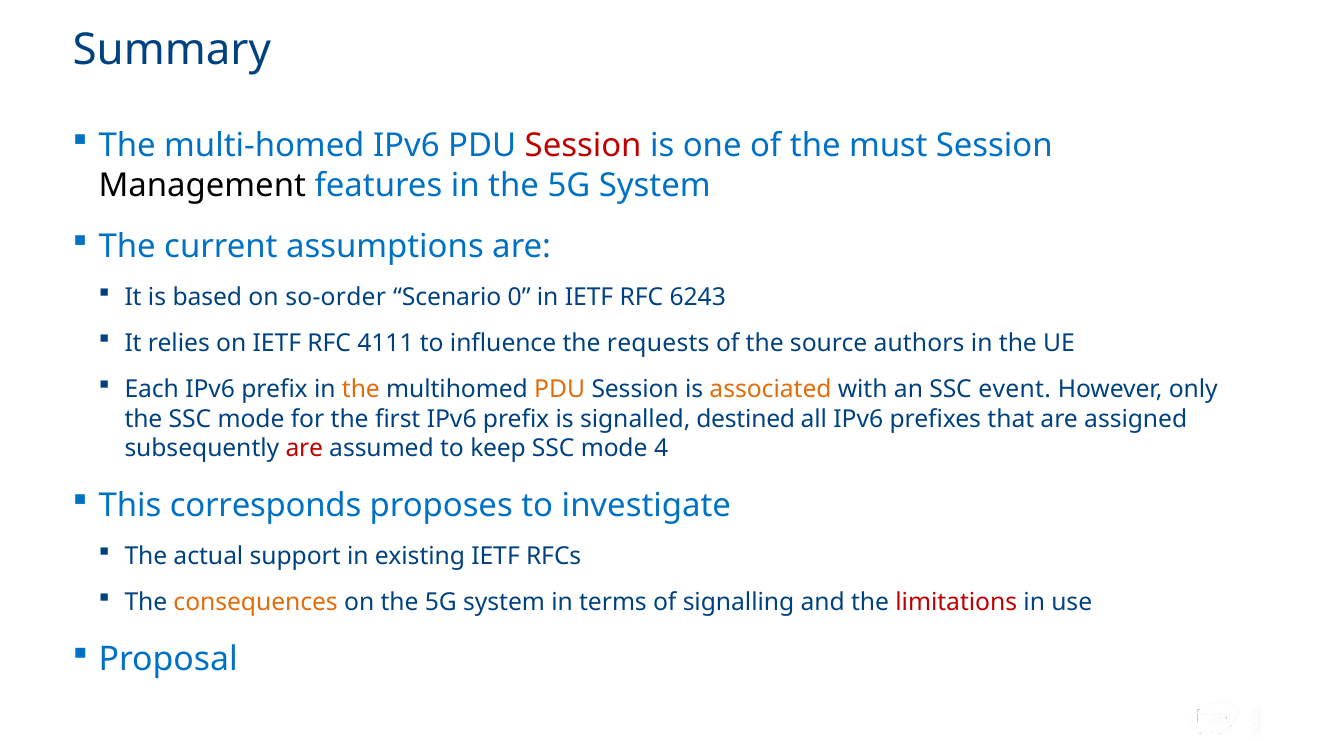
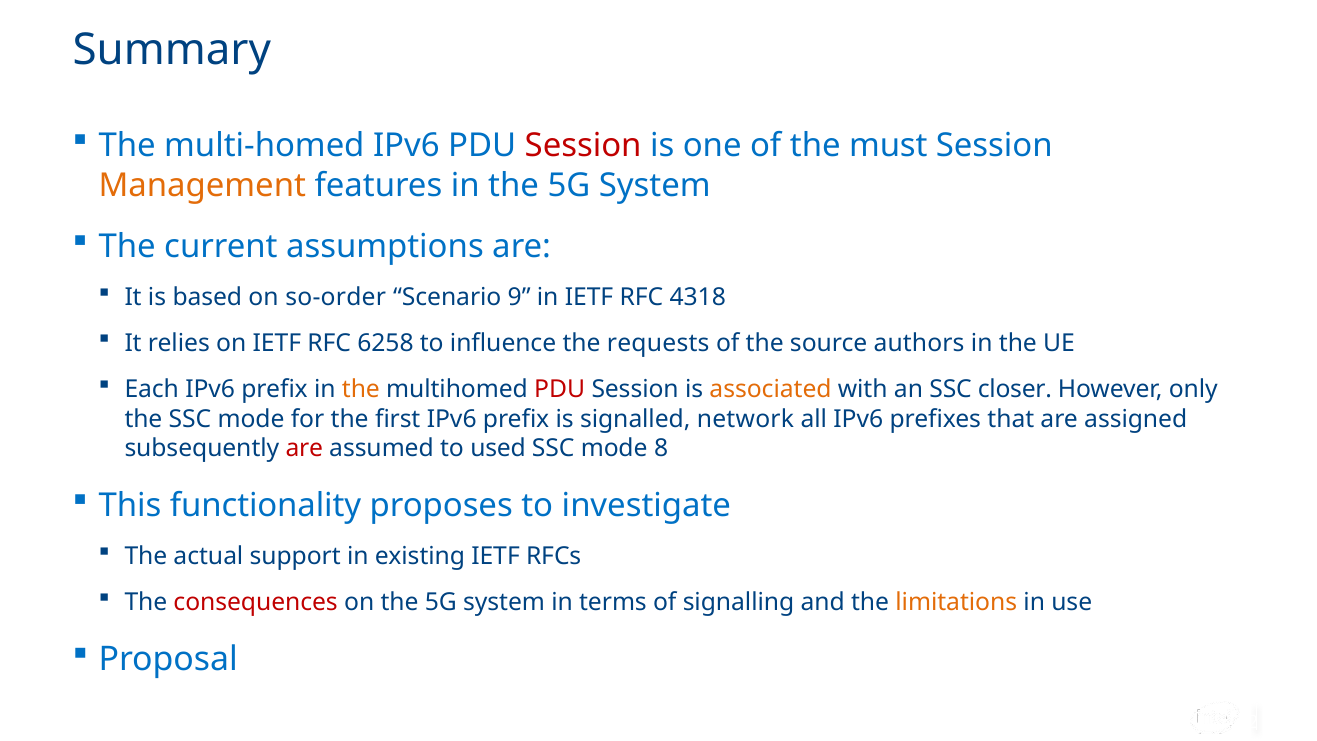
Management colour: black -> orange
0: 0 -> 9
6243: 6243 -> 4318
4111: 4111 -> 6258
PDU at (560, 389) colour: orange -> red
event: event -> closer
destined: destined -> network
keep: keep -> used
4: 4 -> 8
corresponds: corresponds -> functionality
consequences colour: orange -> red
limitations colour: red -> orange
